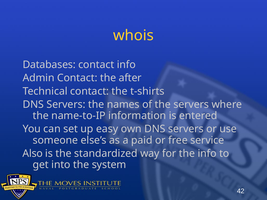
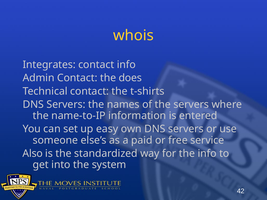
Databases: Databases -> Integrates
after: after -> does
